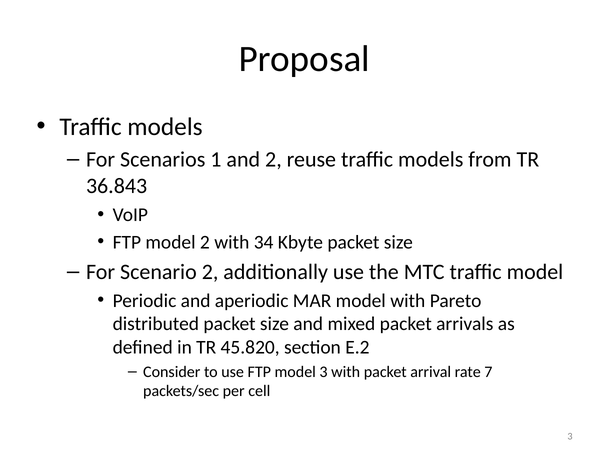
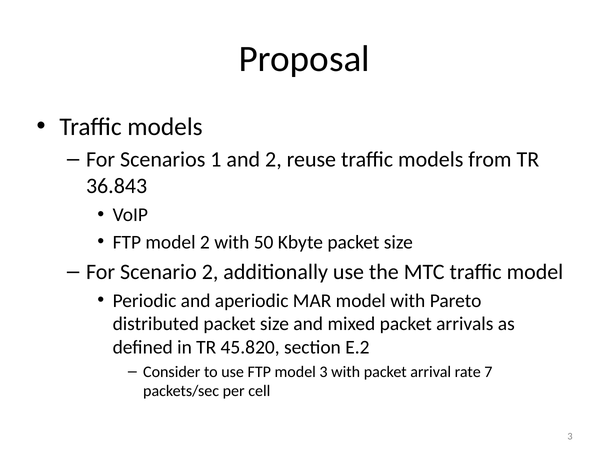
34: 34 -> 50
